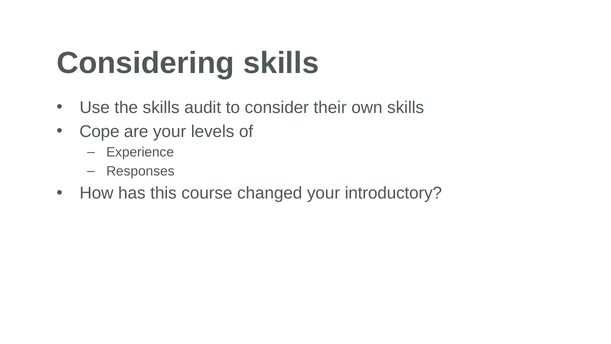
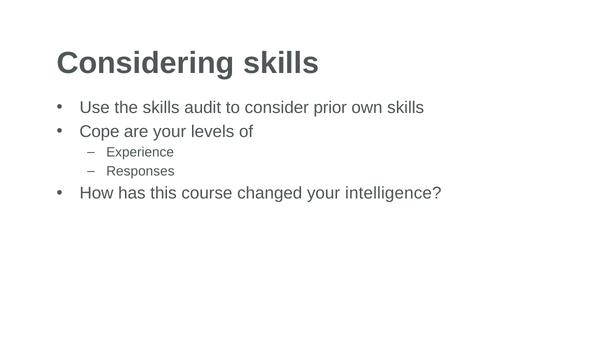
their: their -> prior
introductory: introductory -> intelligence
